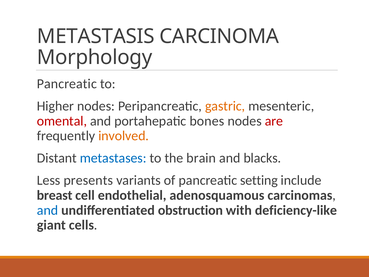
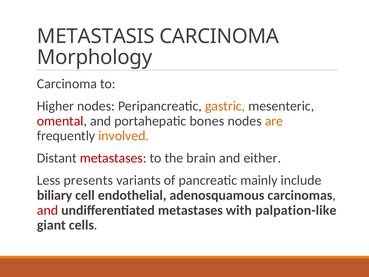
Pancreatic at (67, 84): Pancreatic -> Carcinoma
are colour: red -> orange
metastases at (113, 158) colour: blue -> red
blacks: blacks -> either
setting: setting -> mainly
breast: breast -> biliary
and at (47, 210) colour: blue -> red
undifferentiated obstruction: obstruction -> metastases
deficiency-like: deficiency-like -> palpation-like
